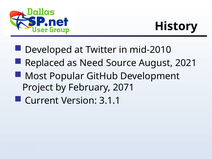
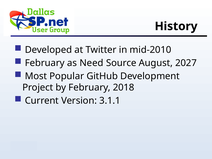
Replaced at (45, 63): Replaced -> February
2021: 2021 -> 2027
2071: 2071 -> 2018
